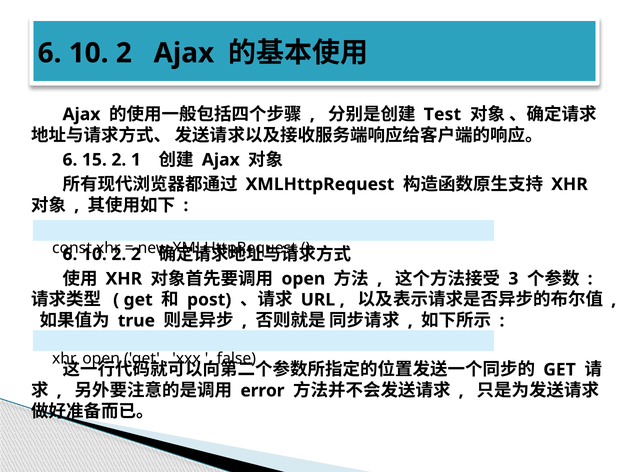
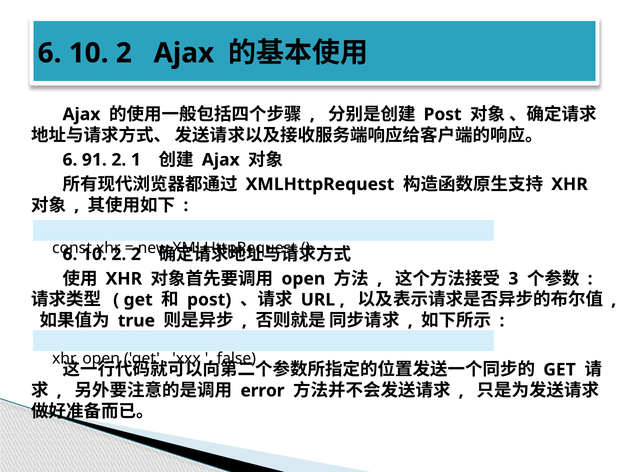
Test at (442, 114): Test -> Post
15: 15 -> 91
